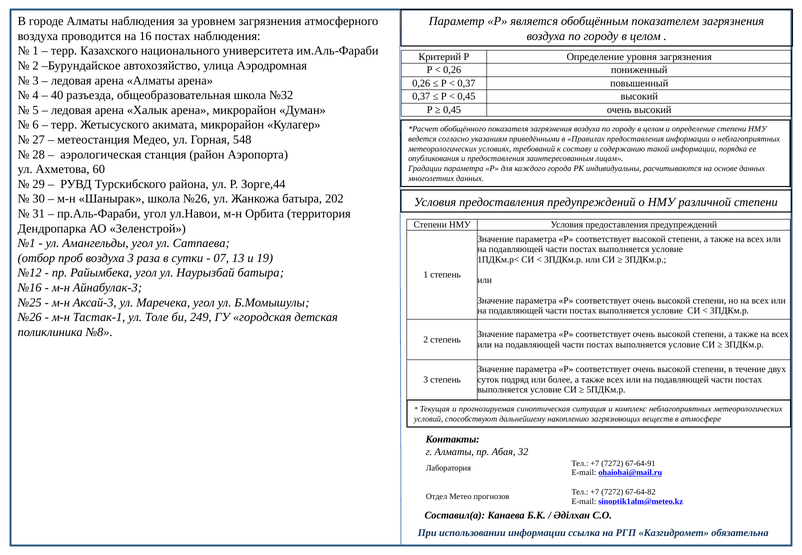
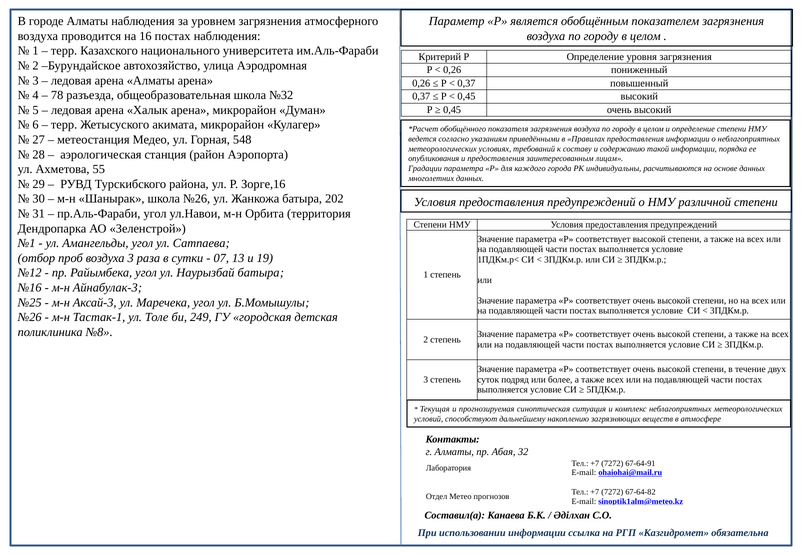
40: 40 -> 78
60: 60 -> 55
Зорге,44: Зорге,44 -> Зорге,16
